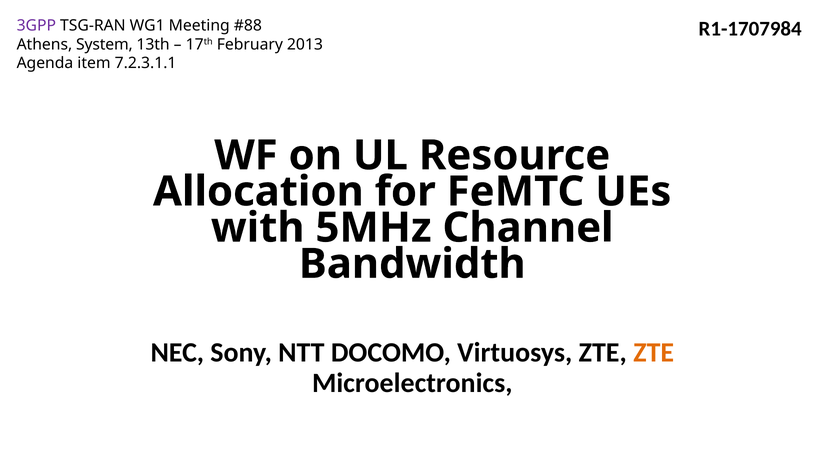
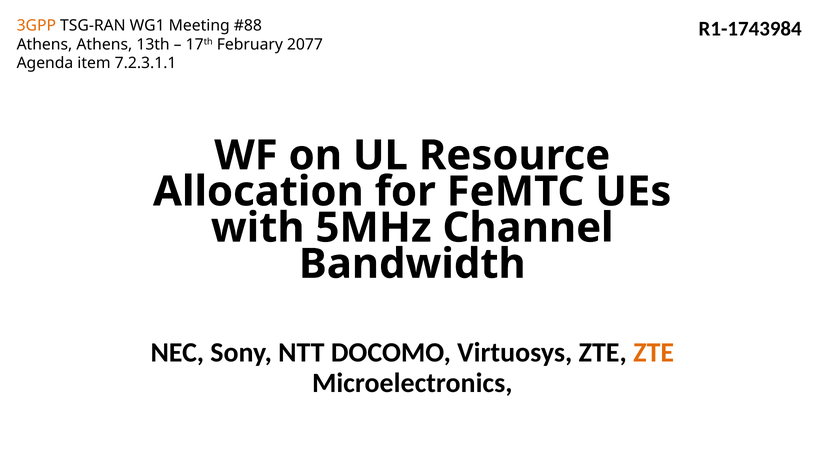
R1-1707984: R1-1707984 -> R1-1743984
3GPP colour: purple -> orange
Athens System: System -> Athens
2013: 2013 -> 2077
